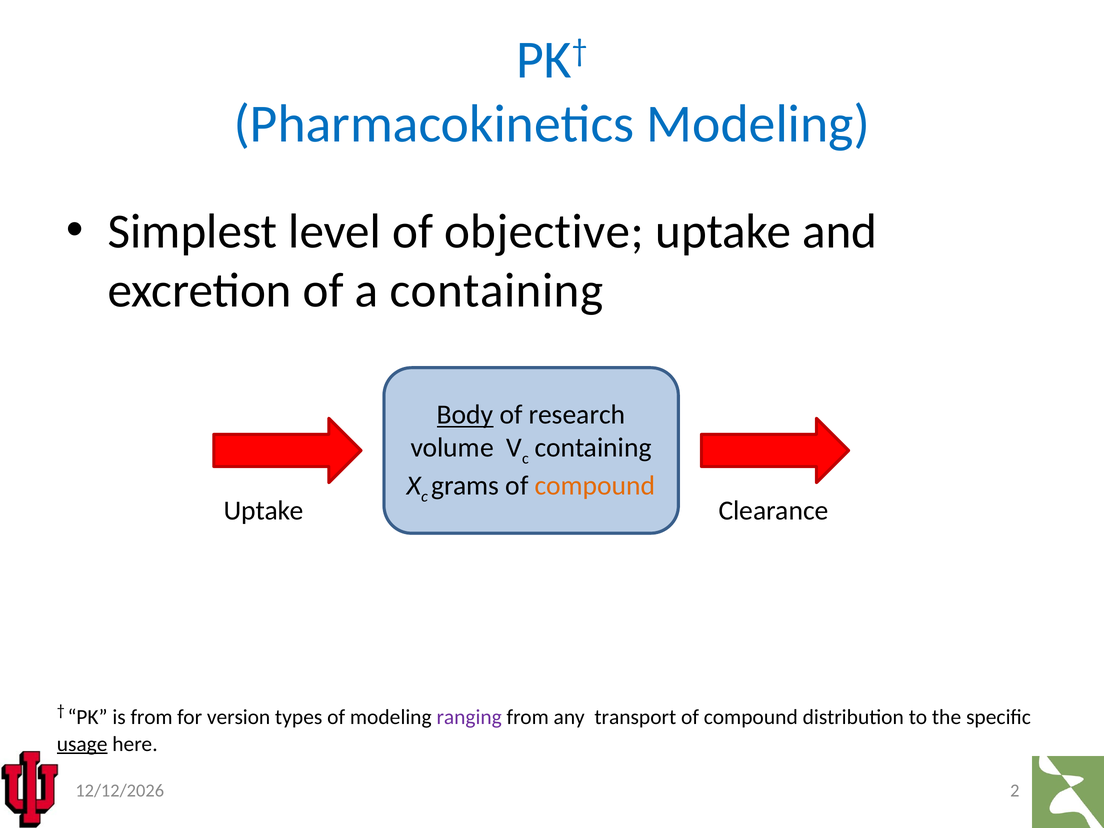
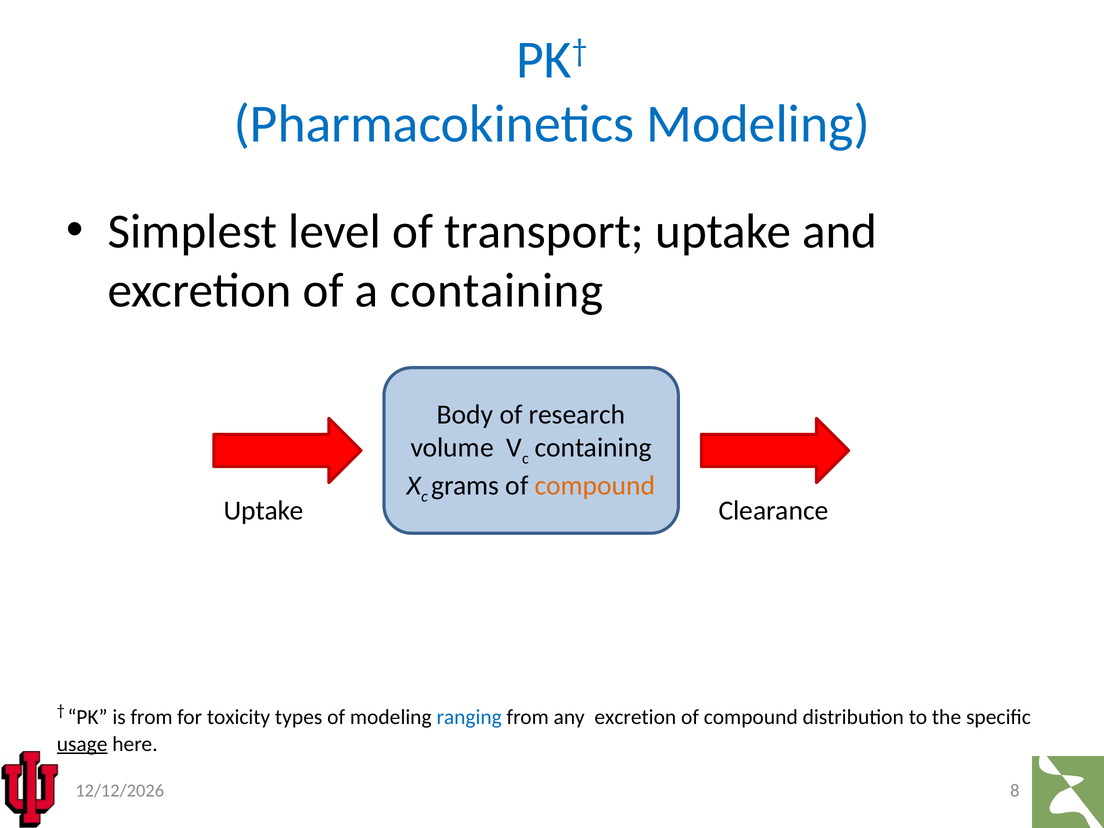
objective: objective -> transport
Body underline: present -> none
version: version -> toxicity
ranging colour: purple -> blue
any transport: transport -> excretion
2: 2 -> 8
